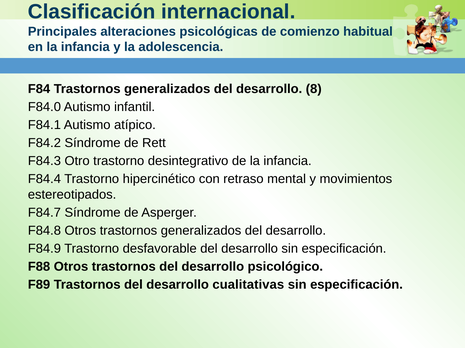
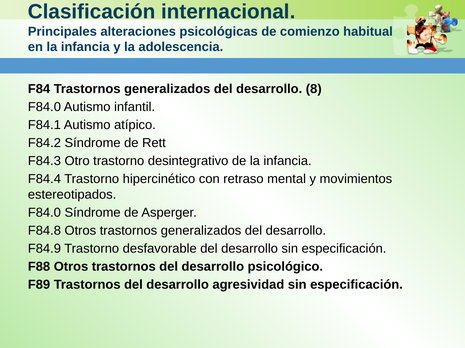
F84.7 at (44, 213): F84.7 -> F84.0
cualitativas: cualitativas -> agresividad
